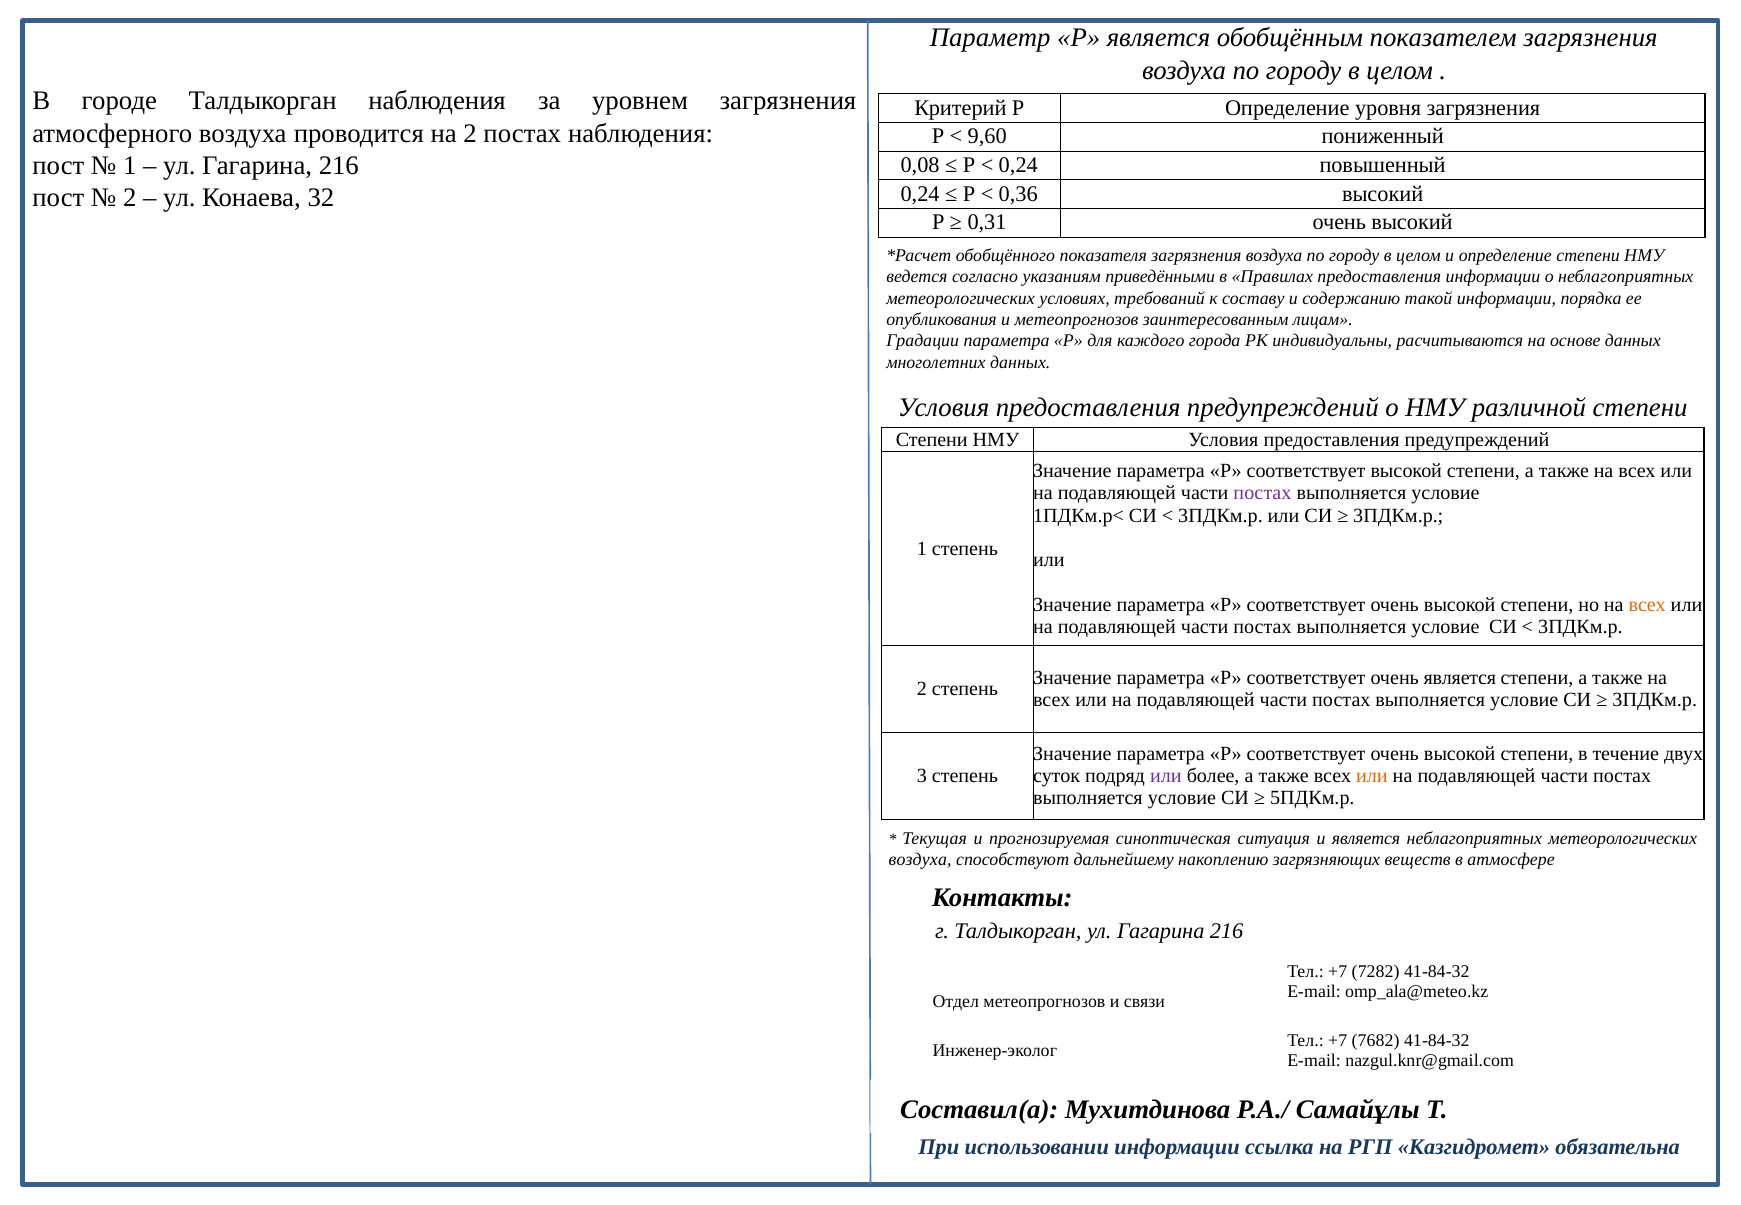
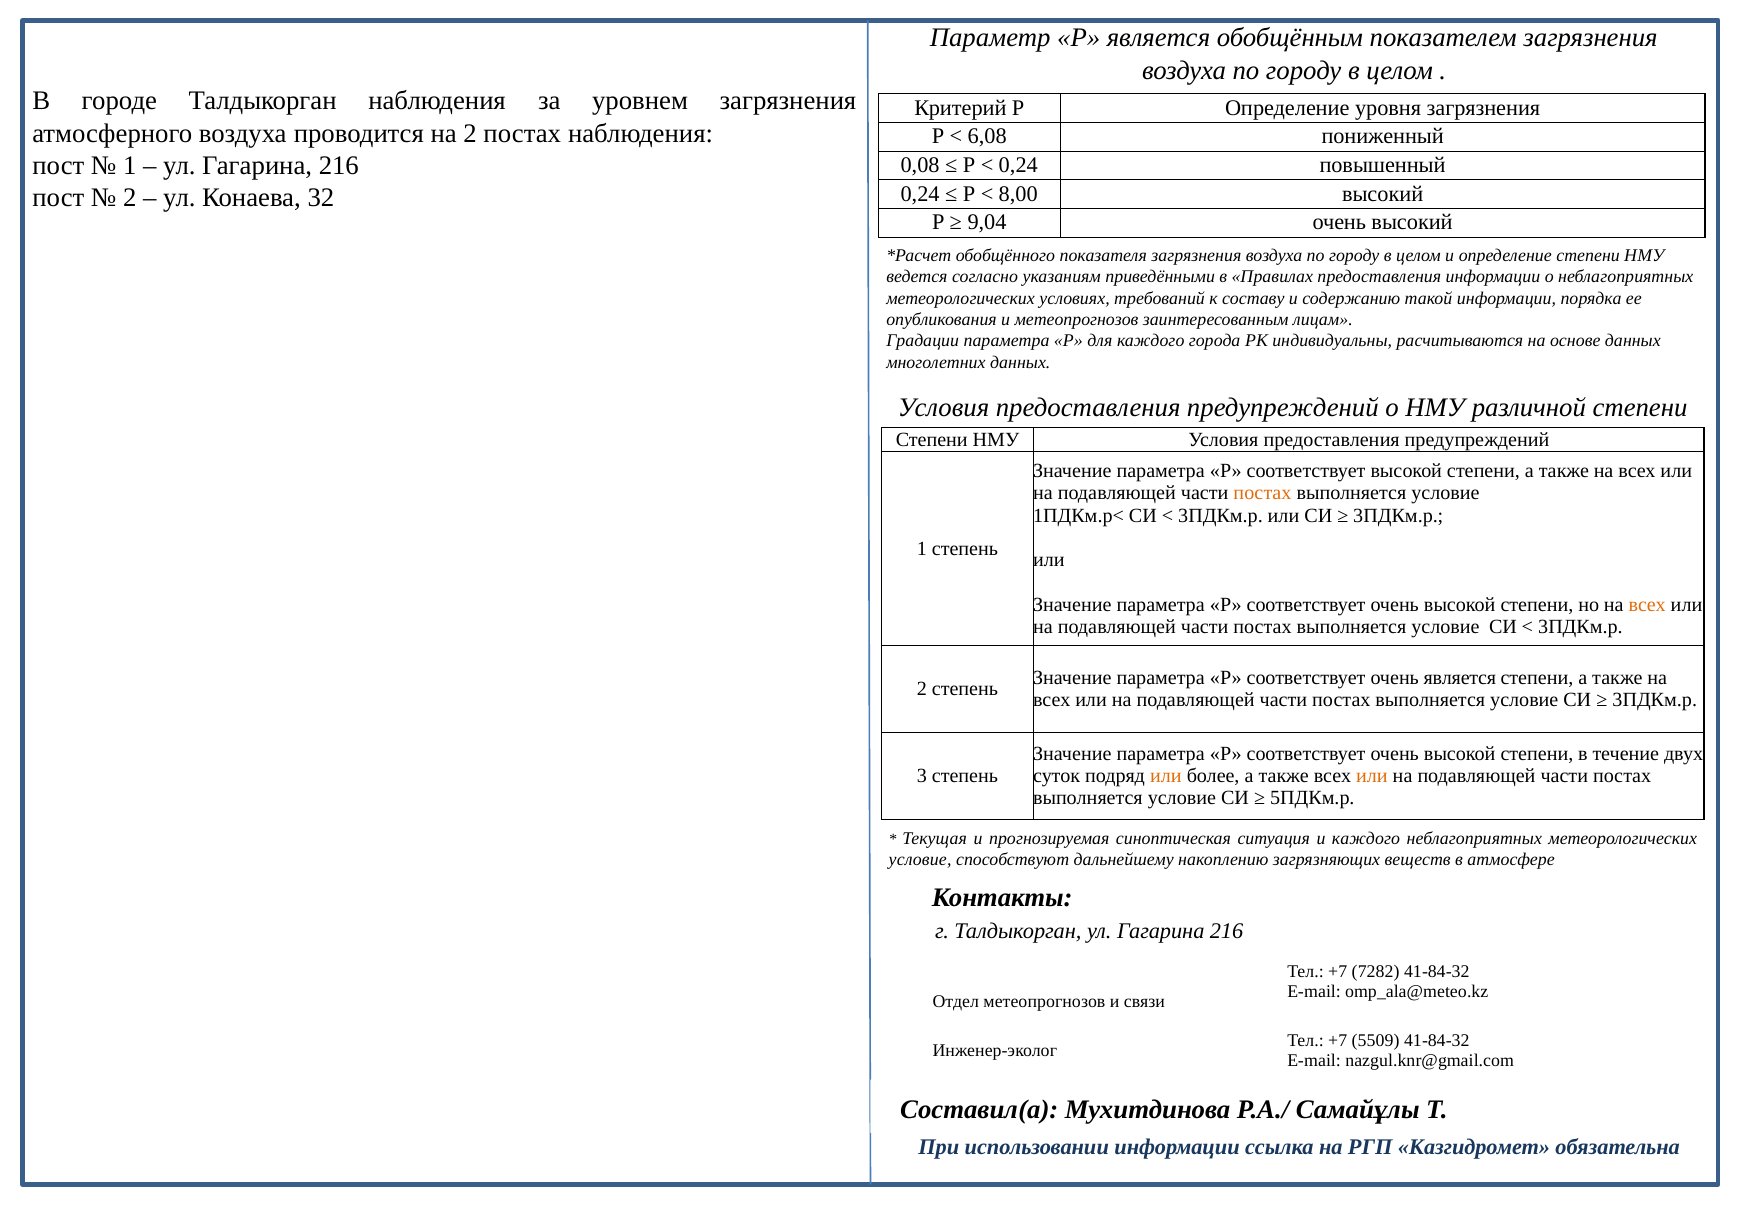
9,60: 9,60 -> 6,08
0,36: 0,36 -> 8,00
0,31: 0,31 -> 9,04
постах at (1262, 493) colour: purple -> orange
или at (1166, 776) colour: purple -> orange
и является: является -> каждого
воздуха at (920, 860): воздуха -> условие
7682: 7682 -> 5509
